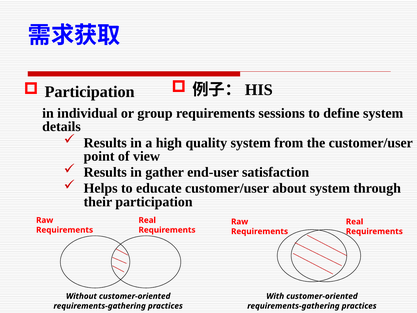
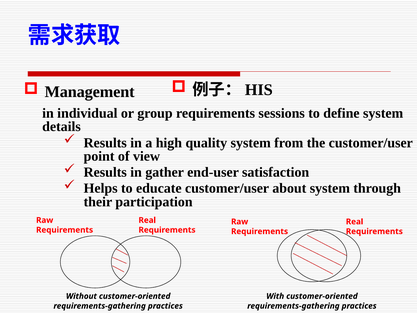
Participation at (90, 92): Participation -> Management
